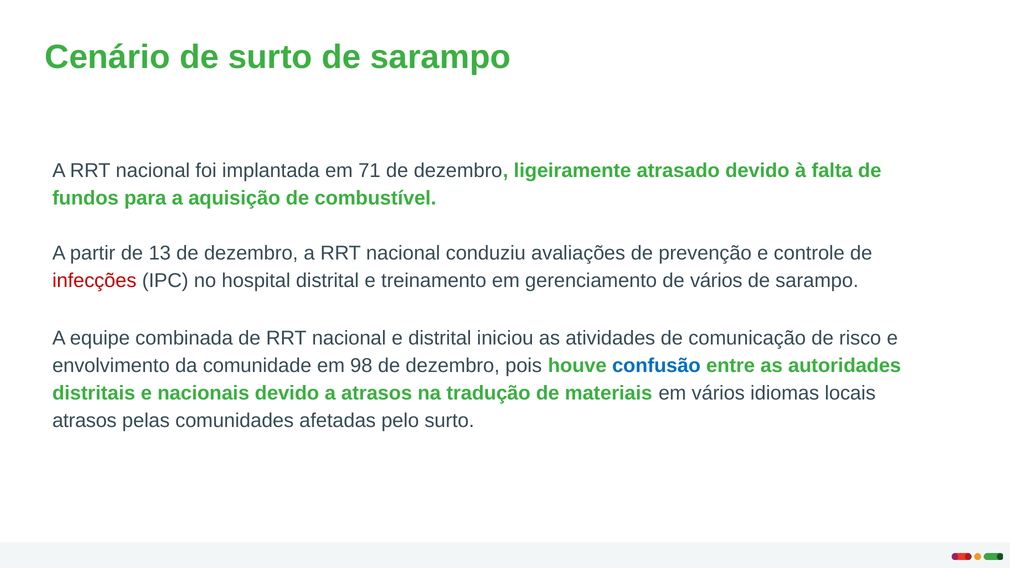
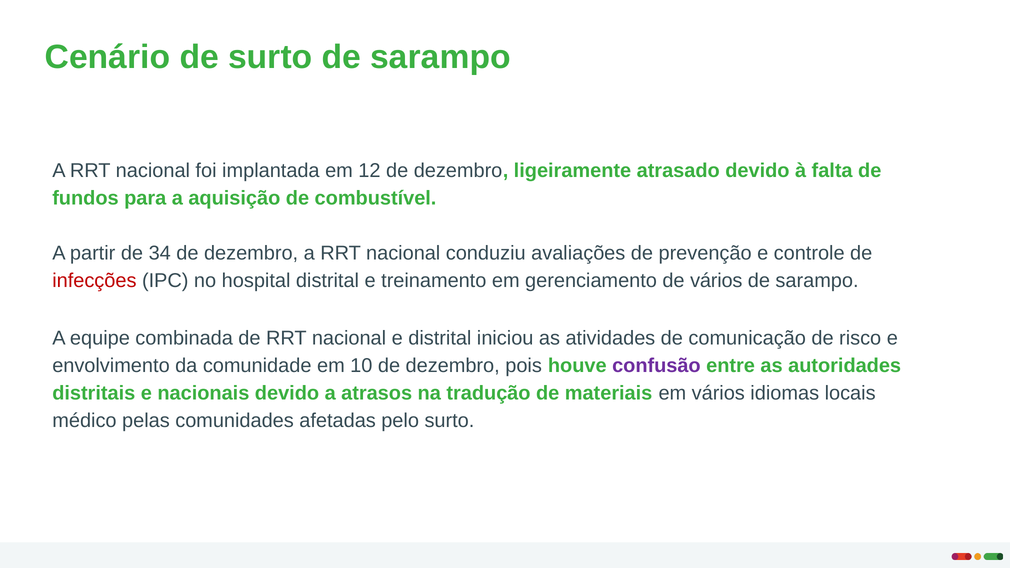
71: 71 -> 12
13: 13 -> 34
98: 98 -> 10
confusão colour: blue -> purple
atrasos at (85, 421): atrasos -> médico
